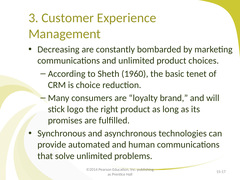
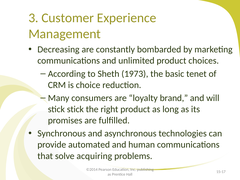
1960: 1960 -> 1973
stick logo: logo -> stick
solve unlimited: unlimited -> acquiring
